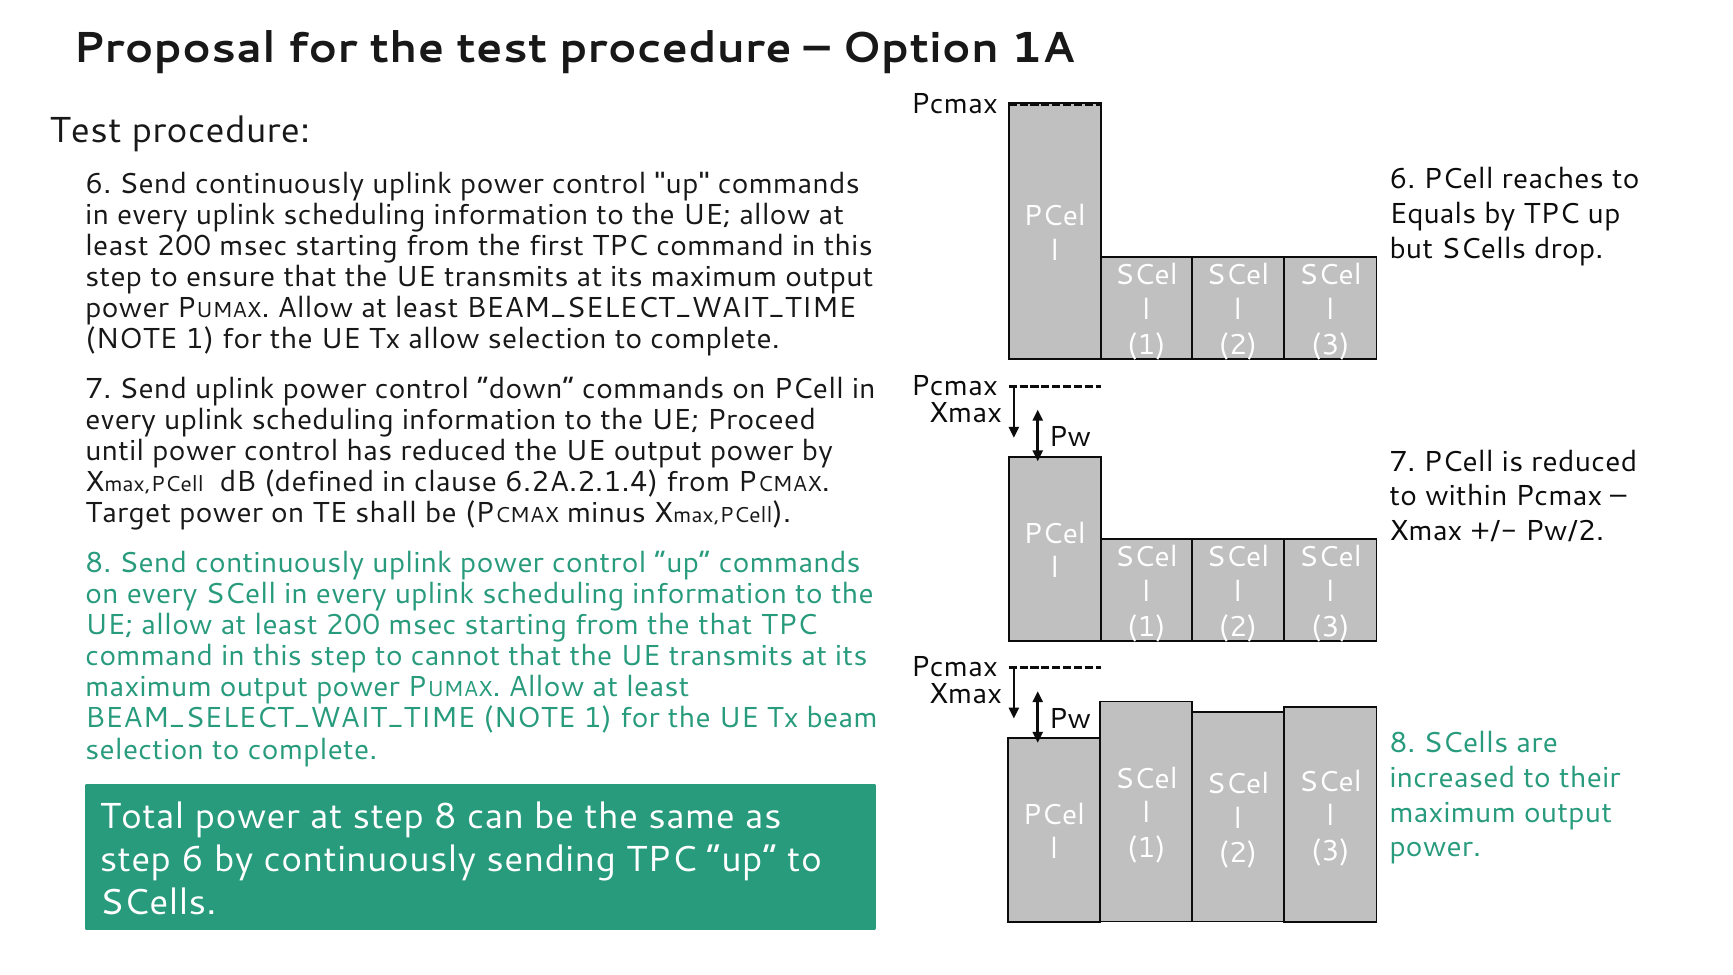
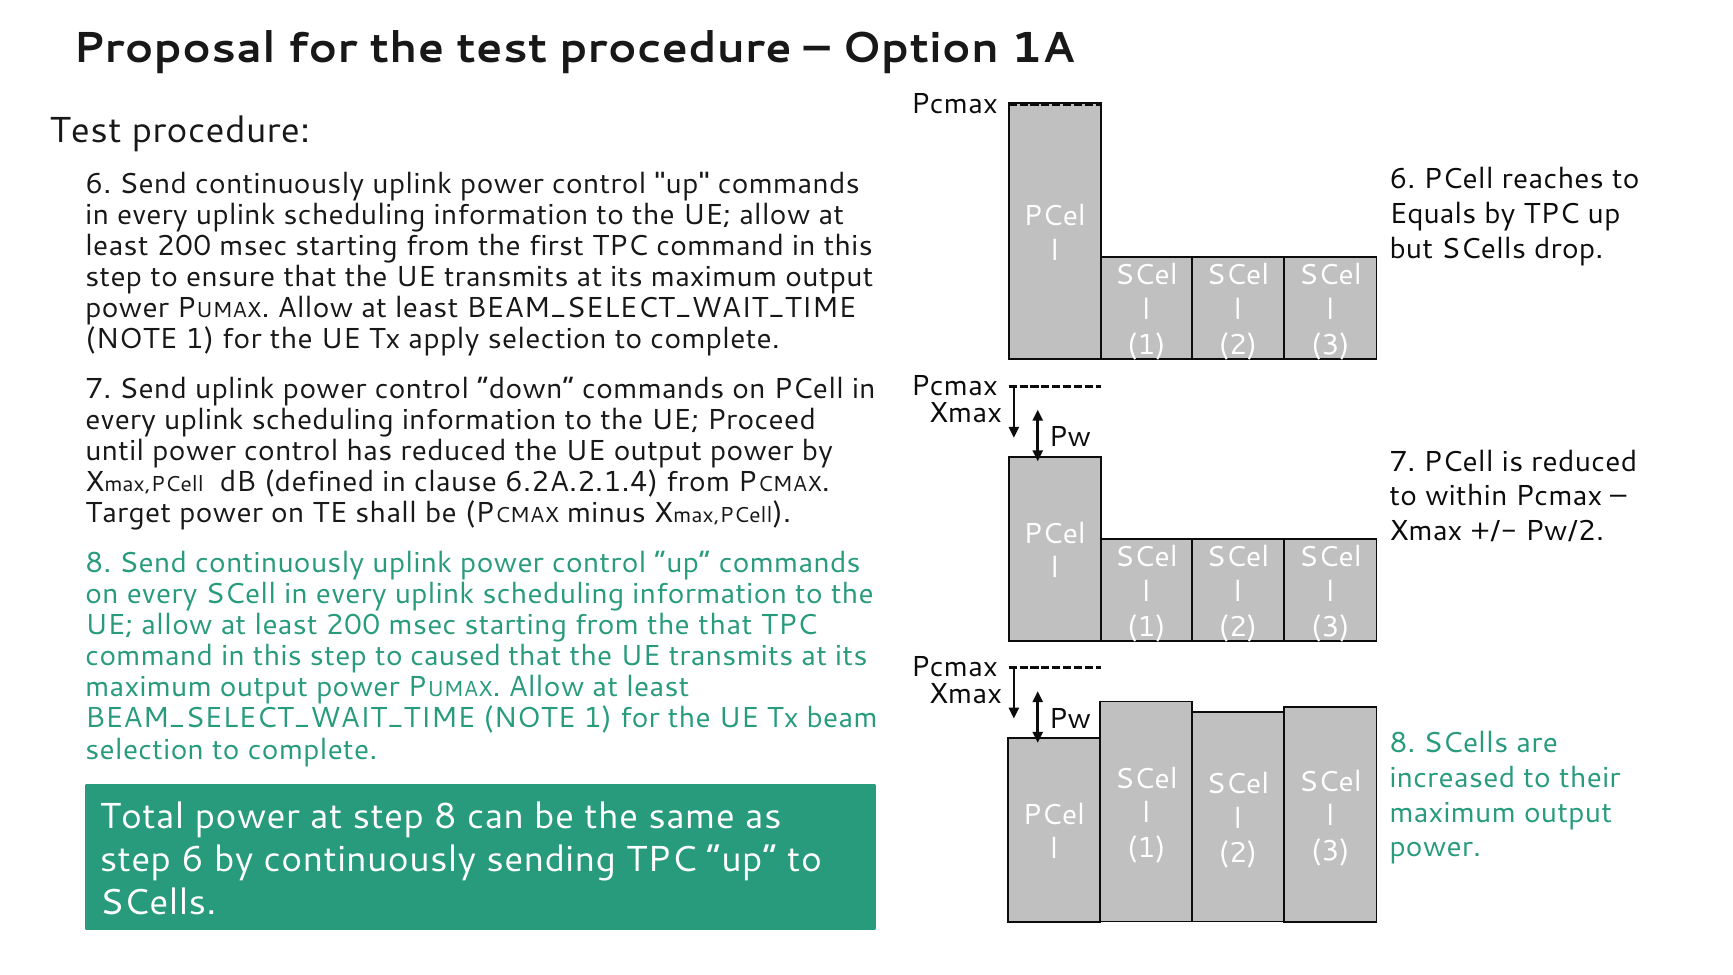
Tx allow: allow -> apply
cannot: cannot -> caused
